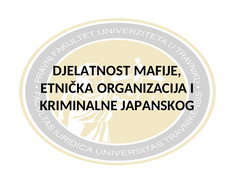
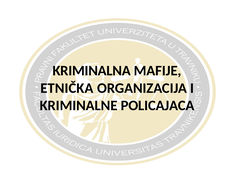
DJELATNOST: DJELATNOST -> KRIMINALNA
JAPANSKOG: JAPANSKOG -> POLICAJACA
